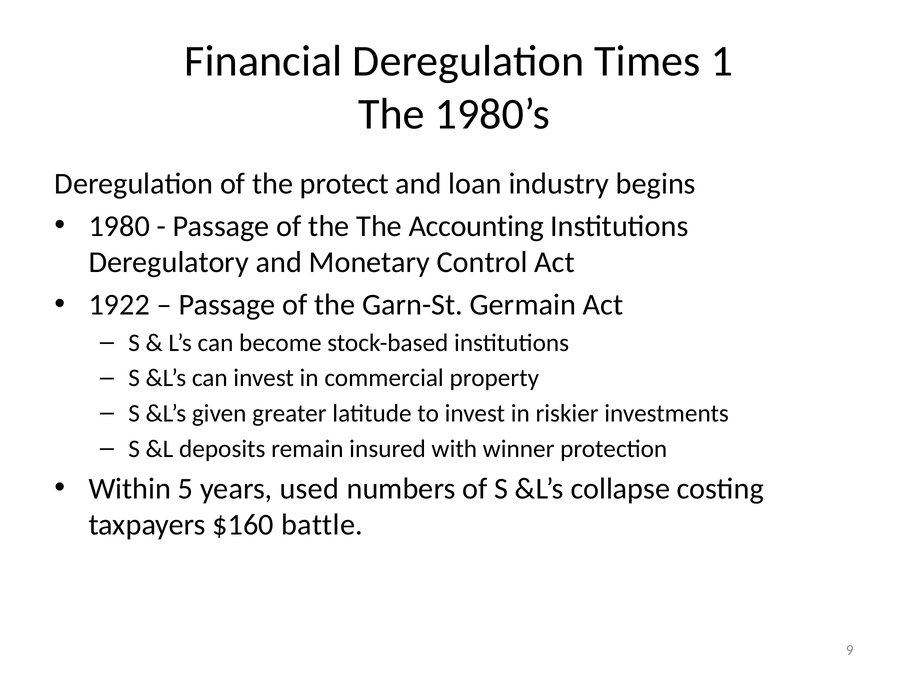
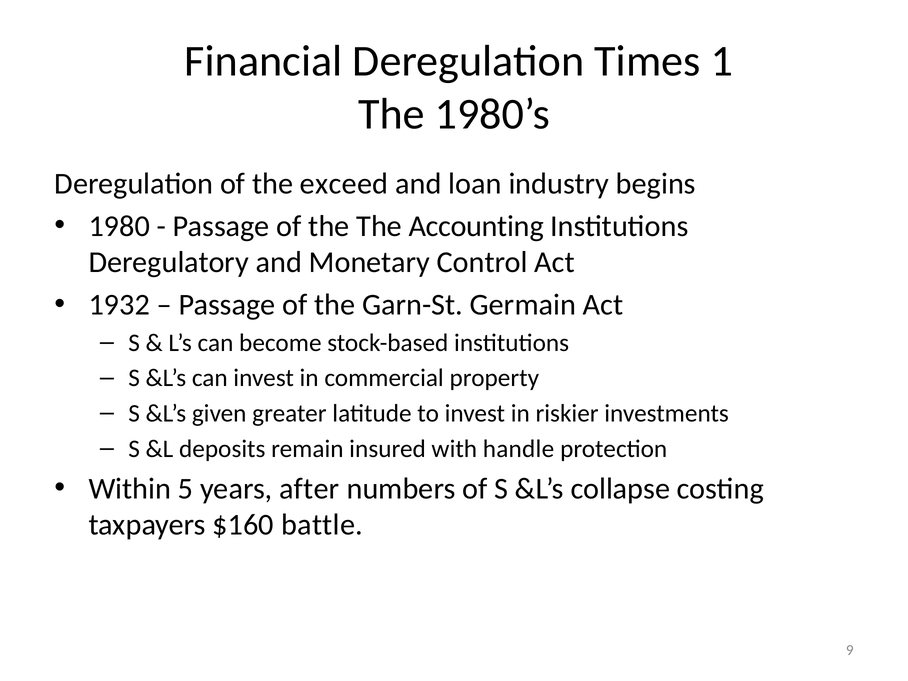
protect: protect -> exceed
1922: 1922 -> 1932
winner: winner -> handle
used: used -> after
